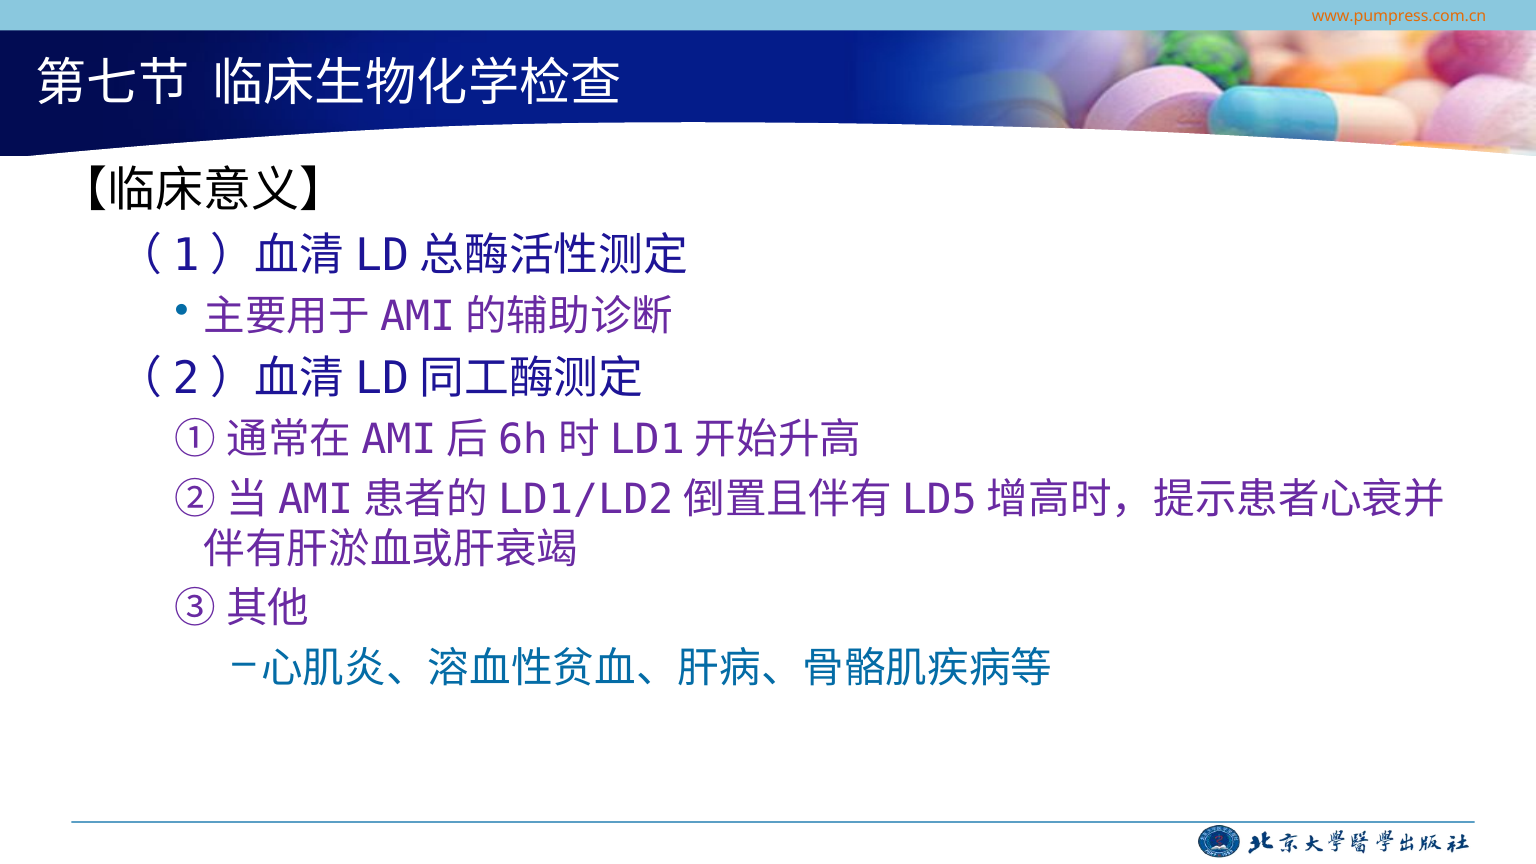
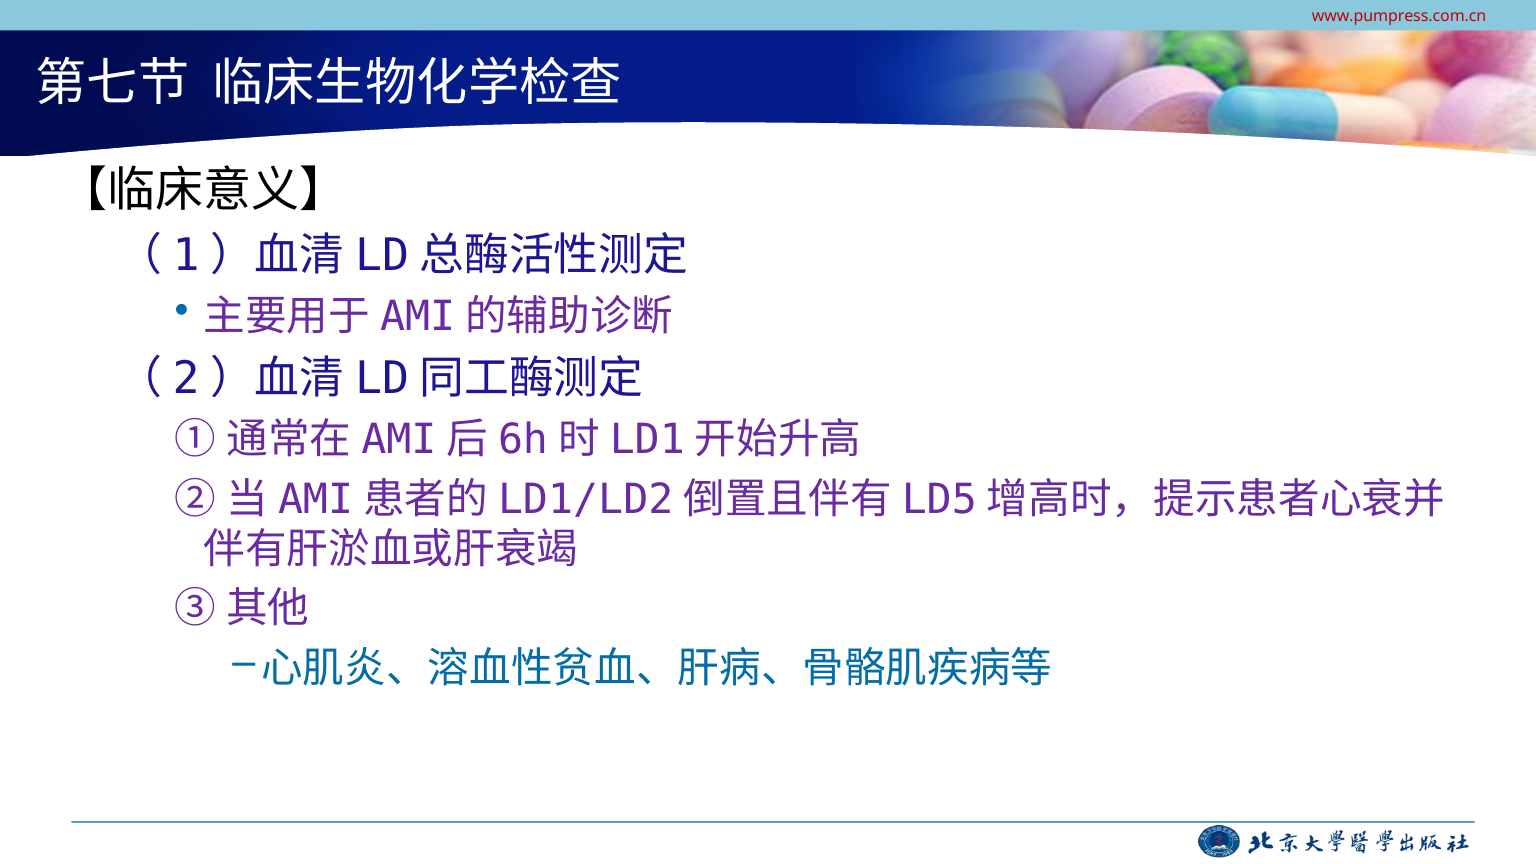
www.pumpress.com.cn colour: orange -> red
